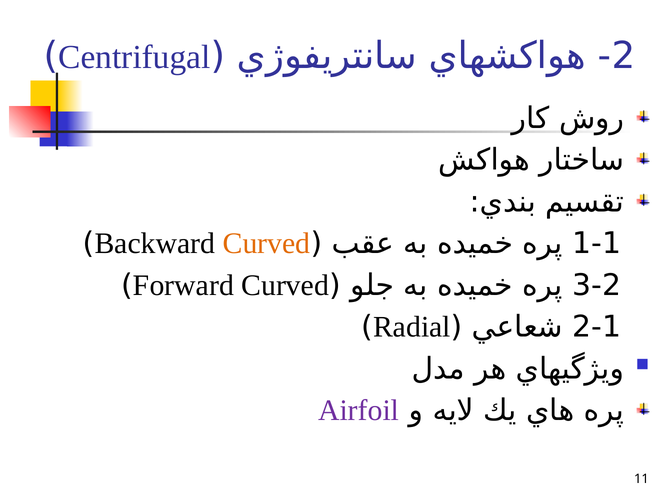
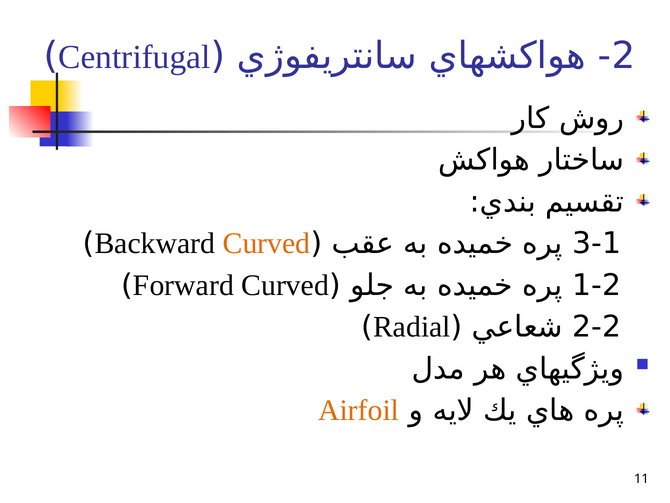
1-1: 1-1 -> 3-1
3-2: 3-2 -> 1-2
2-1: 2-1 -> 2-2
Airfoil colour: purple -> orange
